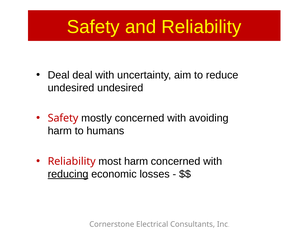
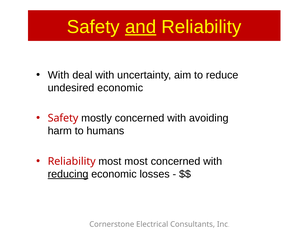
and underline: none -> present
Deal at (59, 75): Deal -> With
undesired undesired: undesired -> economic
most harm: harm -> most
